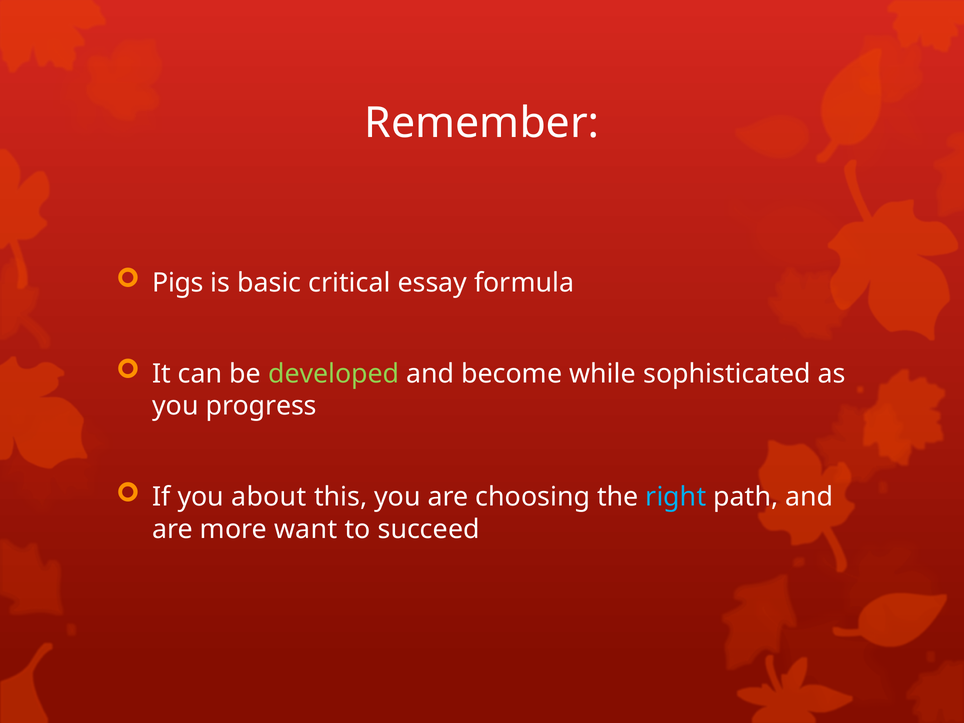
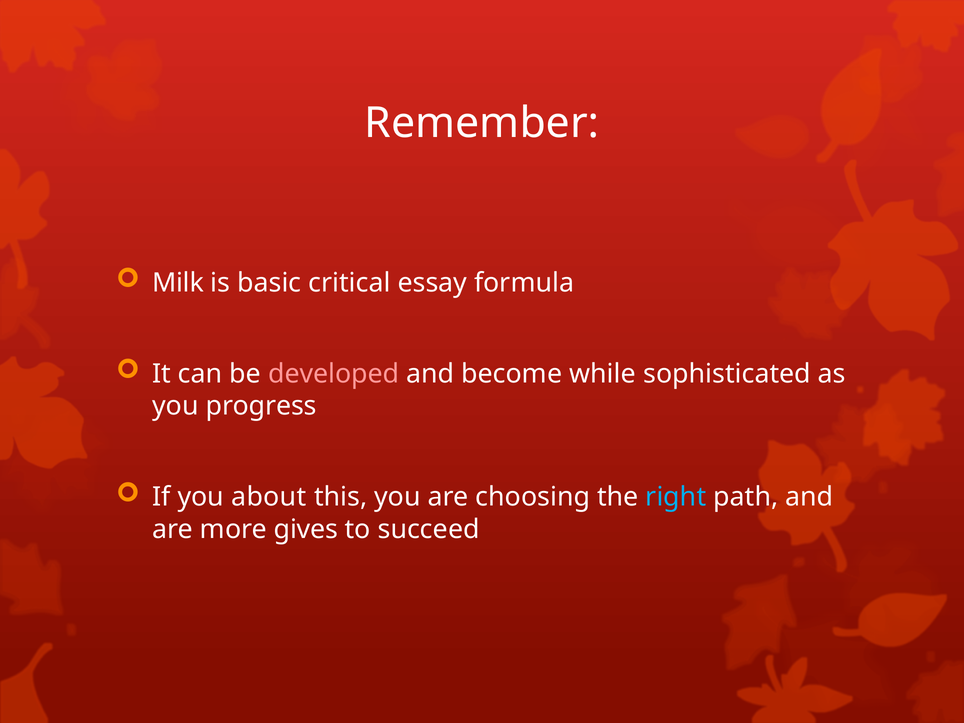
Pigs: Pigs -> Milk
developed colour: light green -> pink
want: want -> gives
